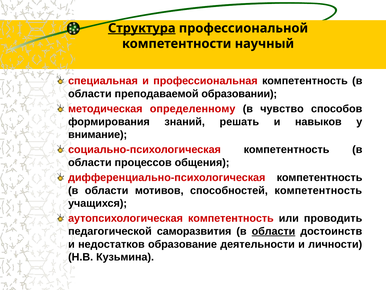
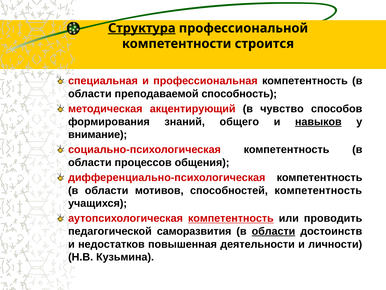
научный: научный -> строится
образовании: образовании -> способность
определенному: определенному -> акцентирующий
решать: решать -> общего
навыков underline: none -> present
компетентность at (231, 218) underline: none -> present
образование: образование -> повышенная
